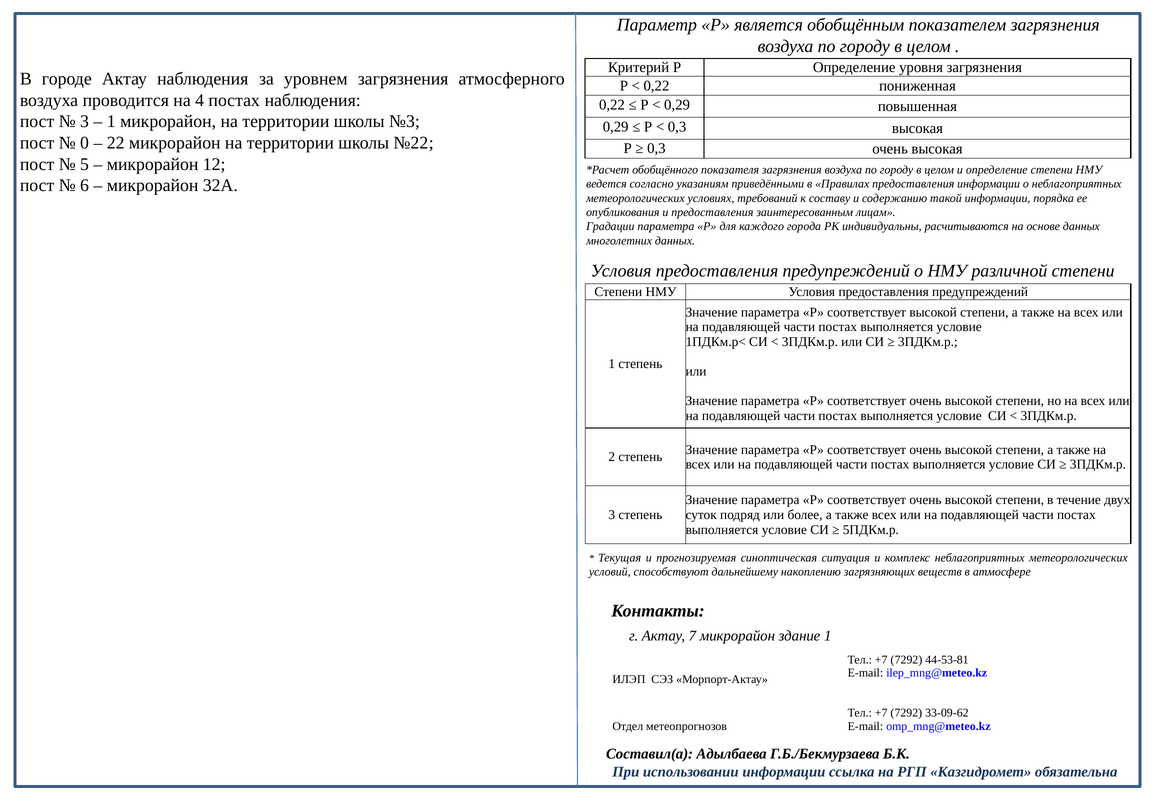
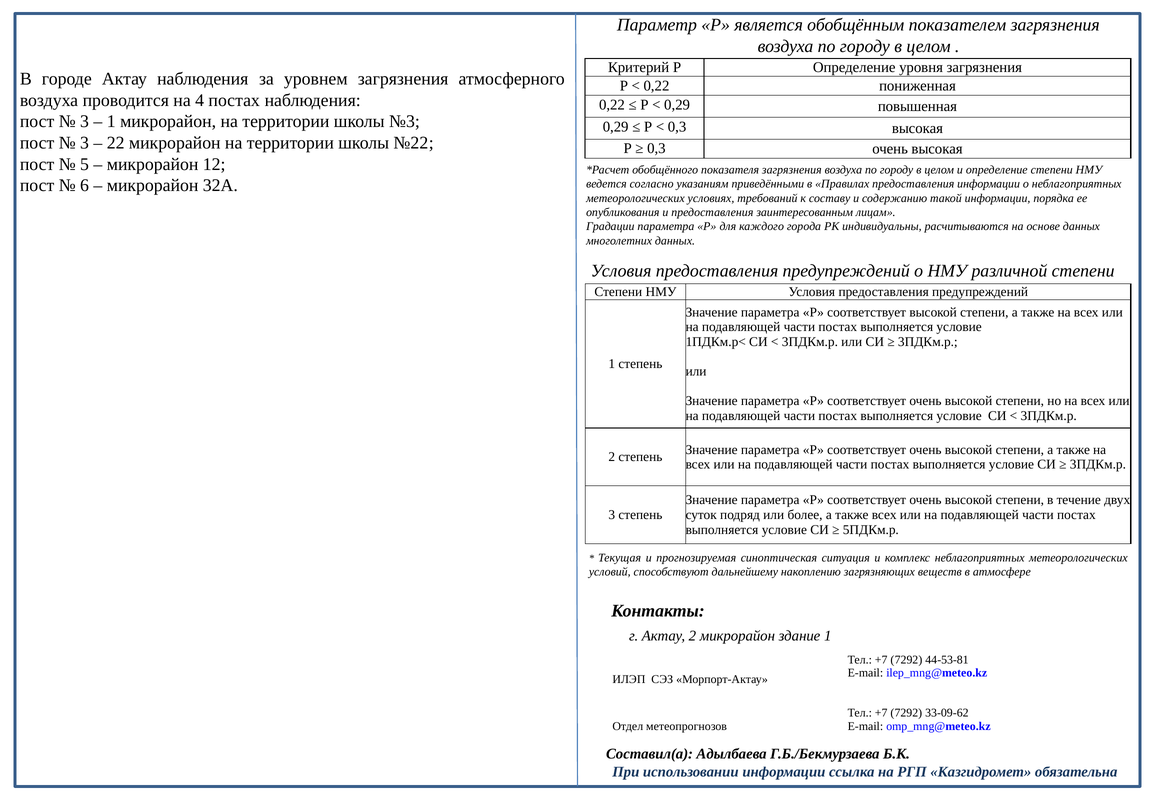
0 at (84, 143): 0 -> 3
Актау 7: 7 -> 2
